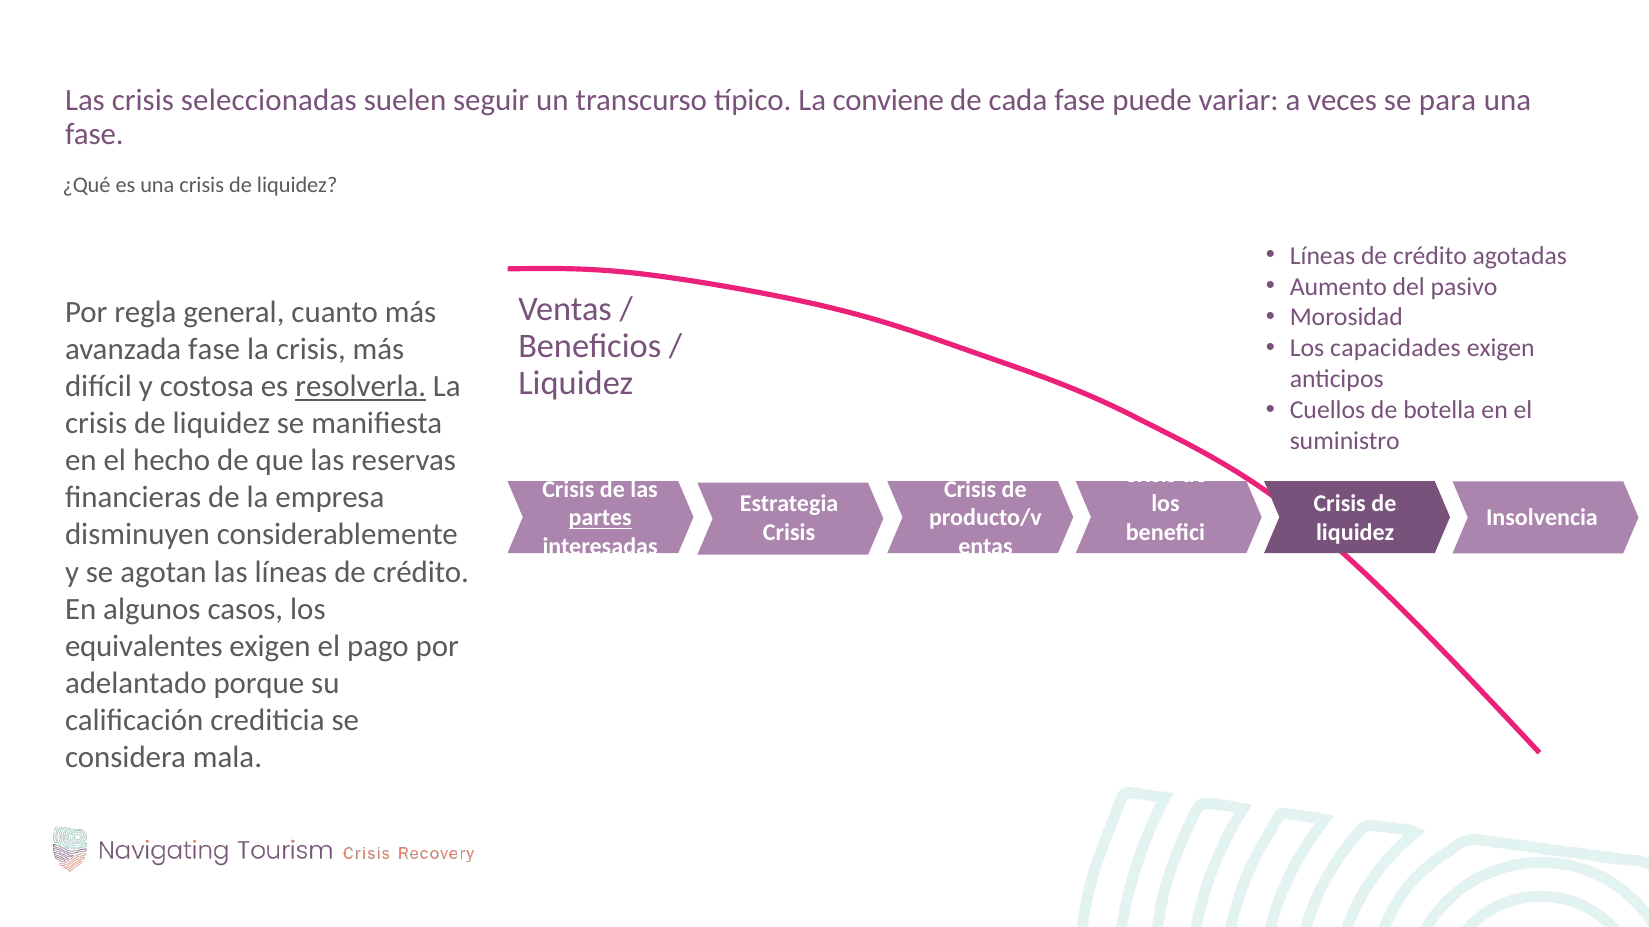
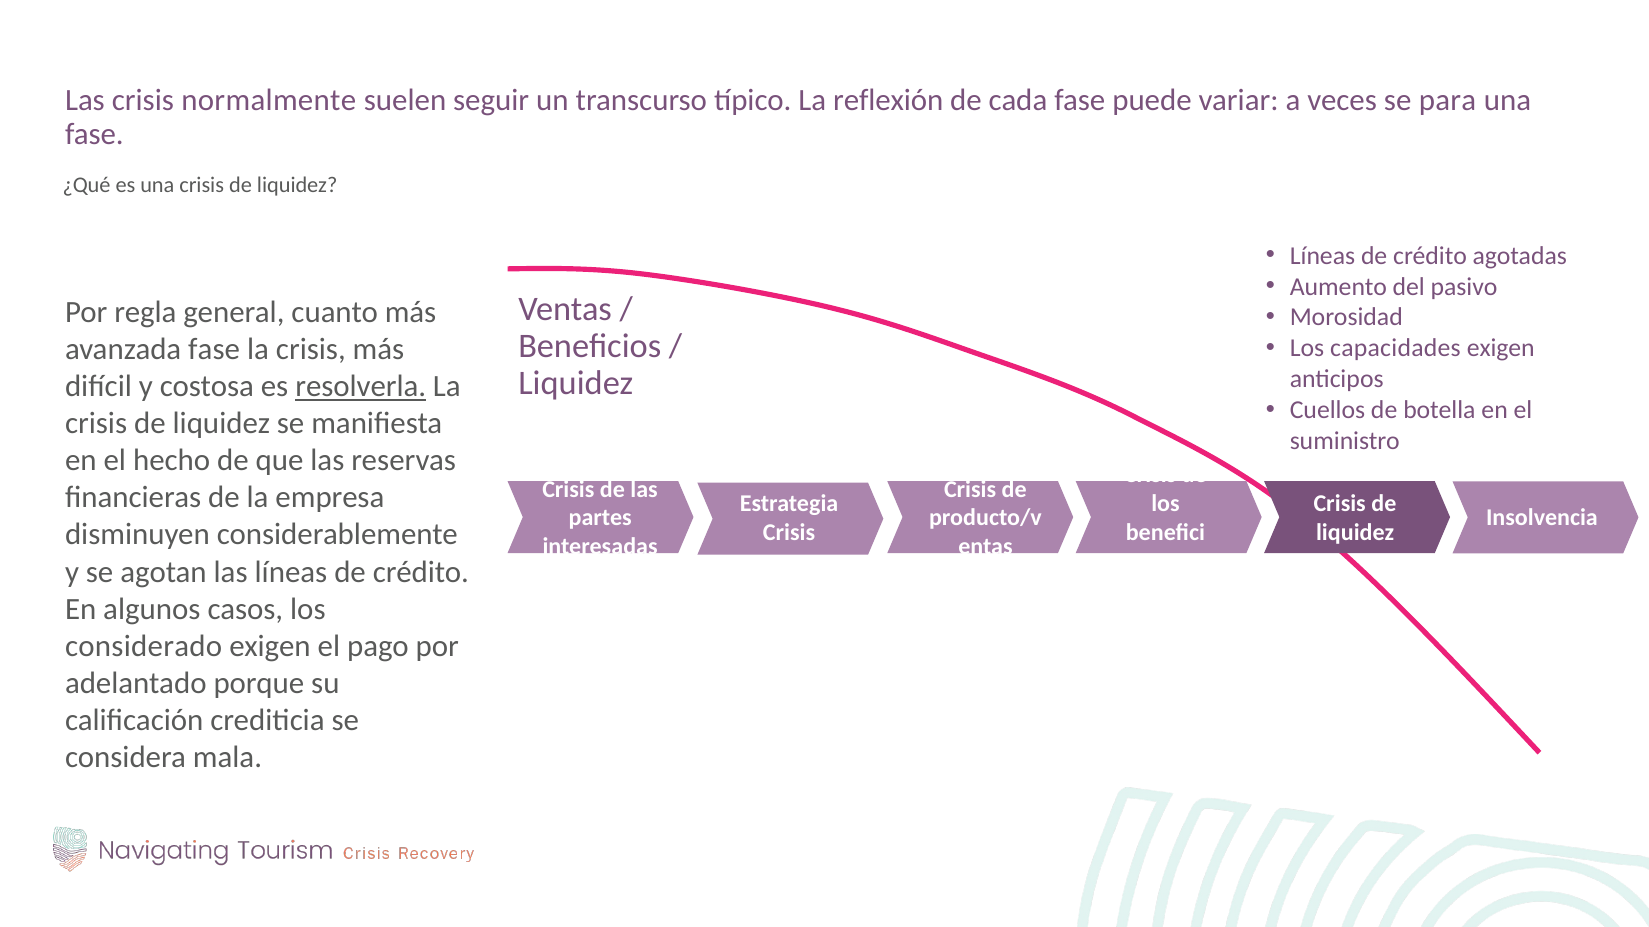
seleccionadas: seleccionadas -> normalmente
conviene: conviene -> reflexión
partes underline: present -> none
equivalentes: equivalentes -> considerado
